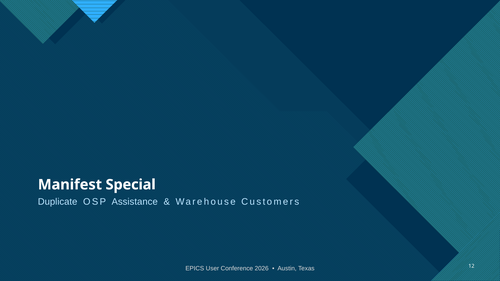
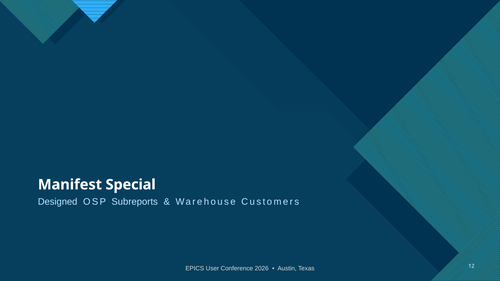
Duplicate: Duplicate -> Designed
Assistance: Assistance -> Subreports
